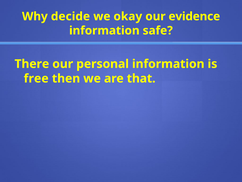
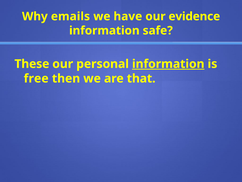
decide: decide -> emails
okay: okay -> have
There: There -> These
information at (168, 64) underline: none -> present
